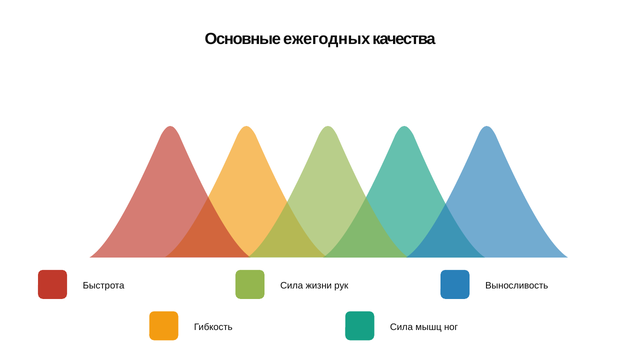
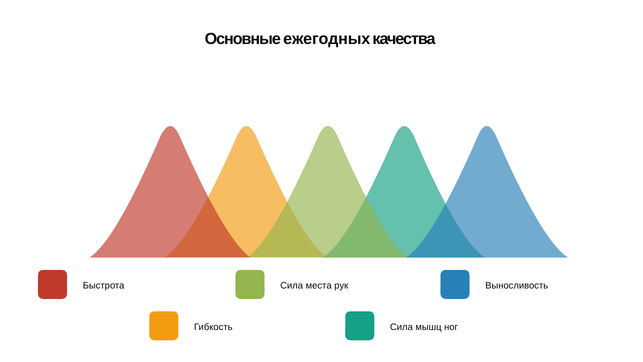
жизни: жизни -> места
